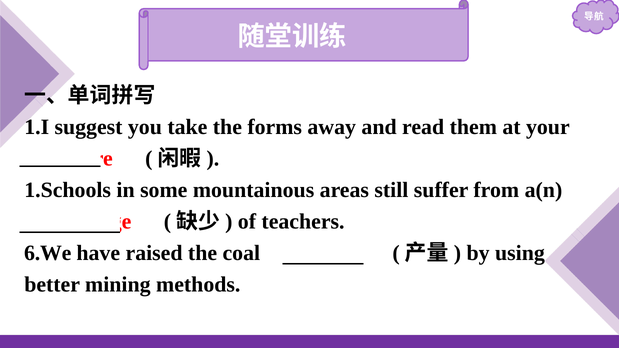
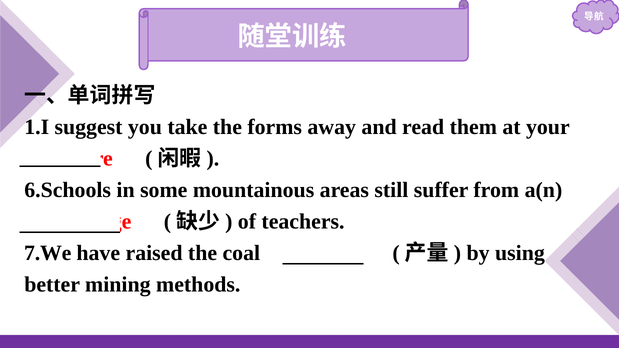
1.Schools: 1.Schools -> 6.Schools
6.We: 6.We -> 7.We
